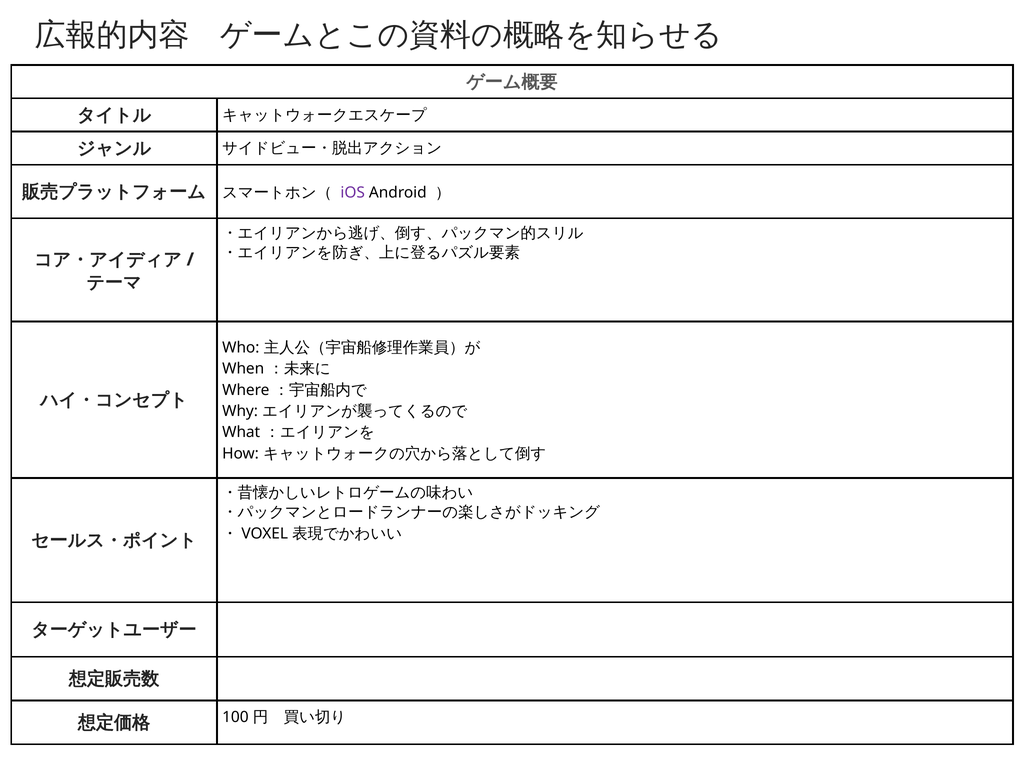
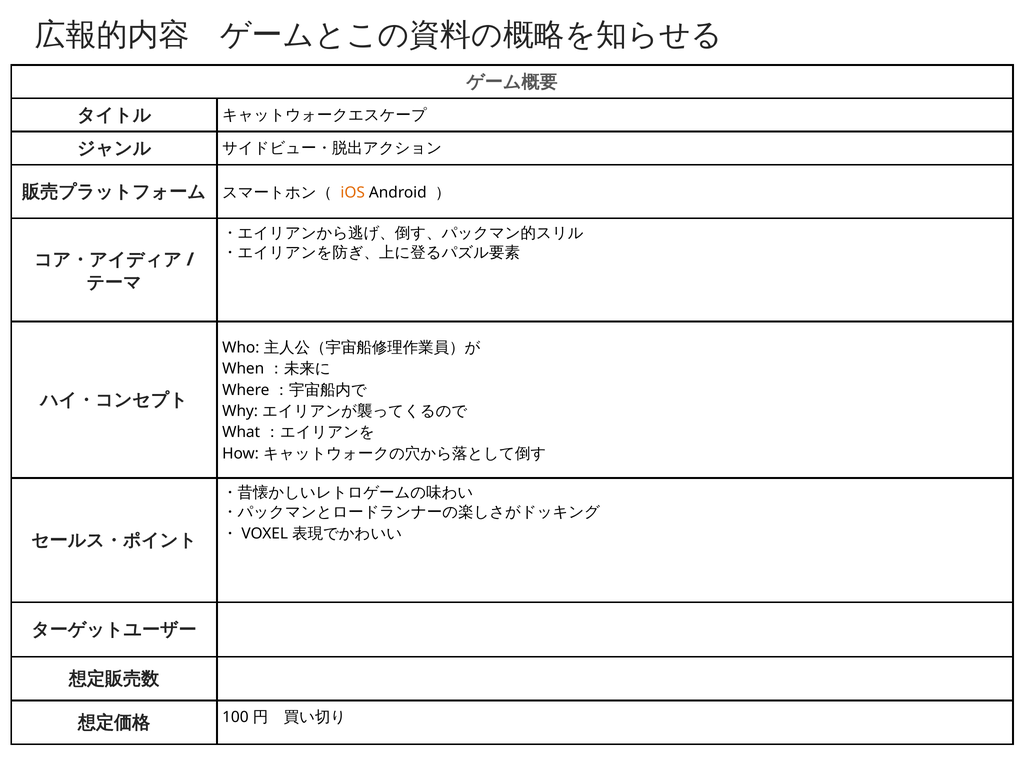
iOS colour: purple -> orange
